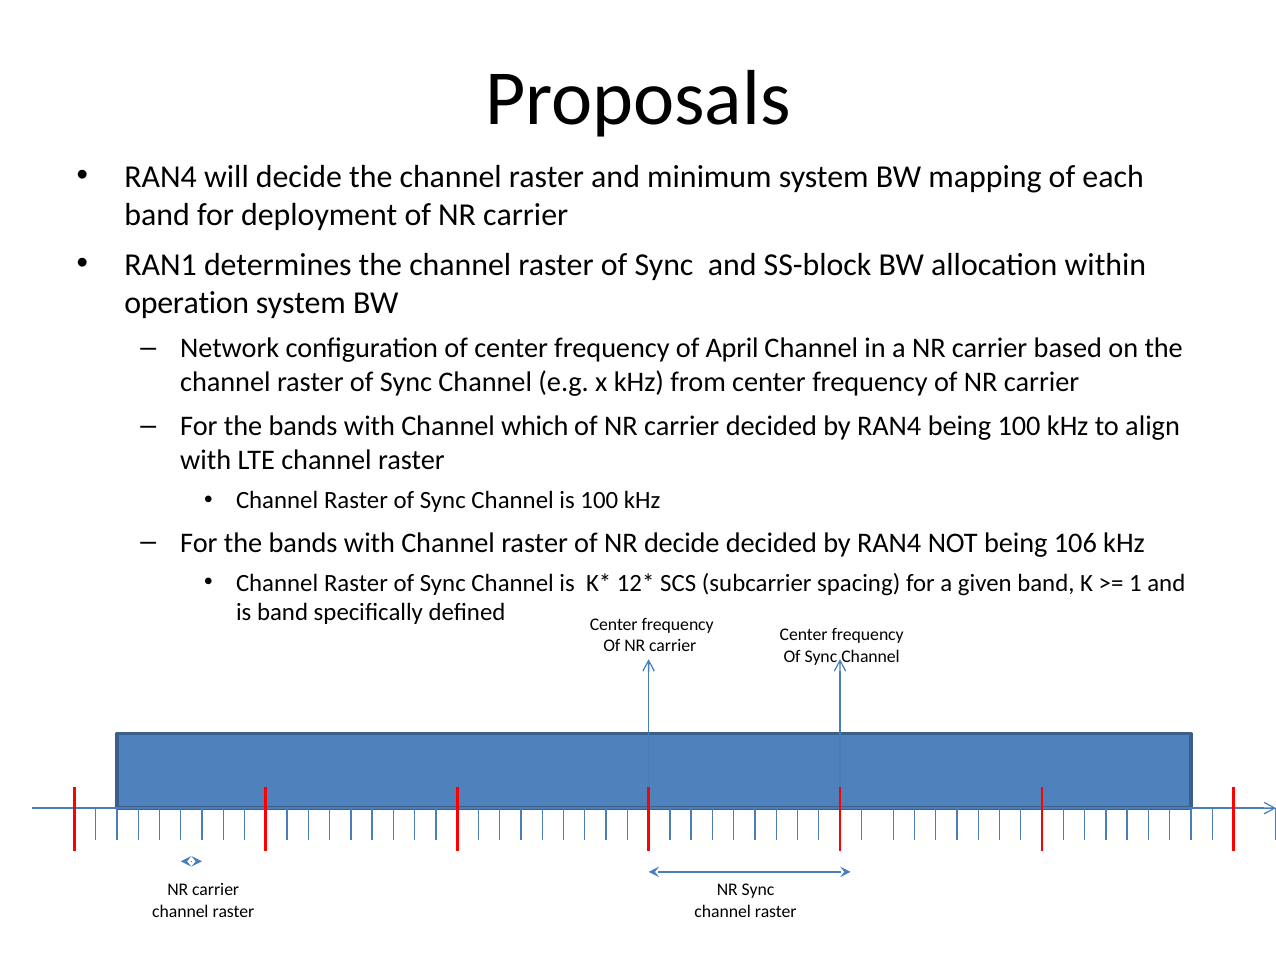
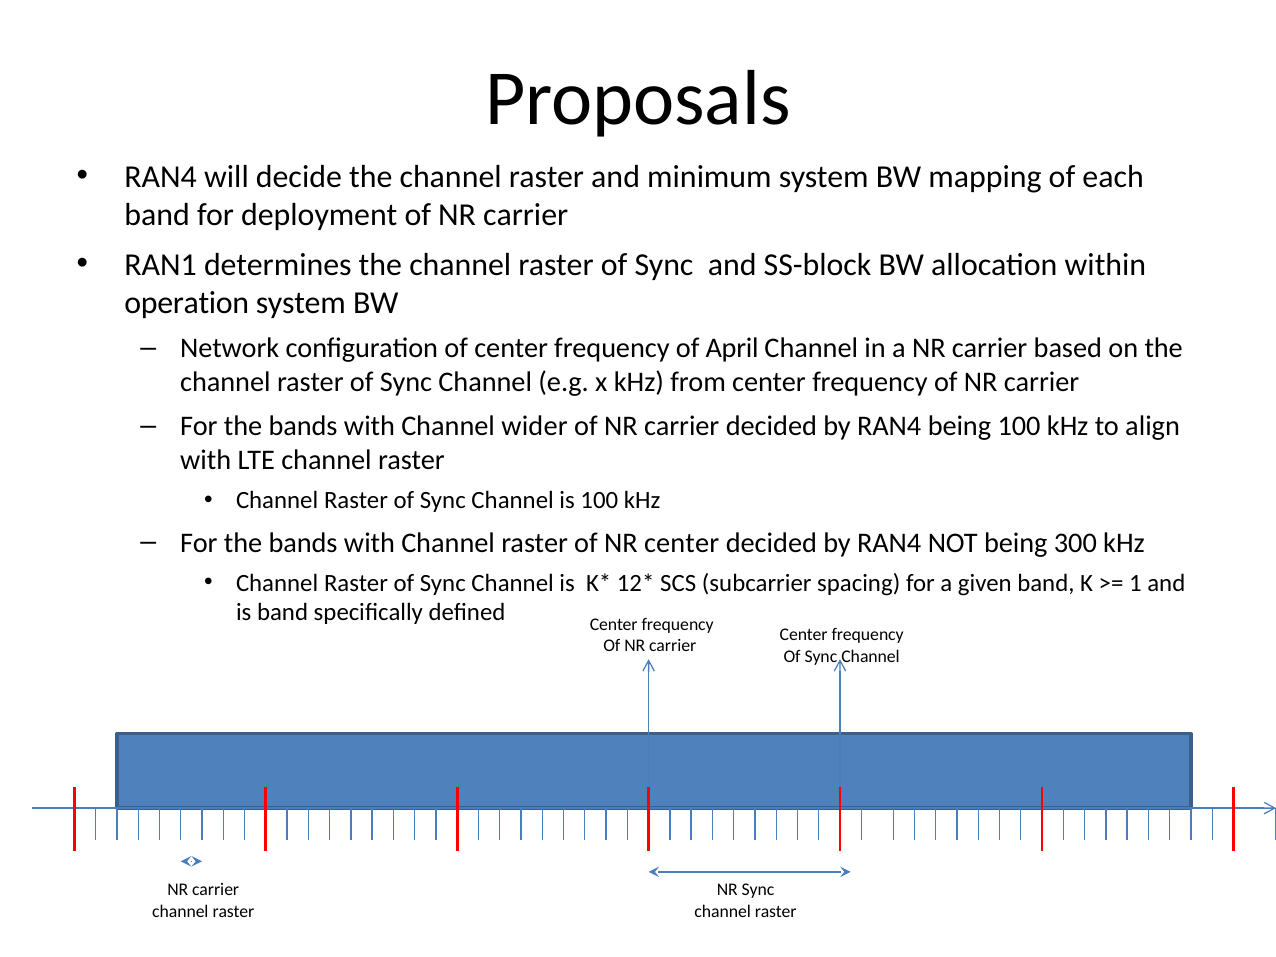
which: which -> wider
NR decide: decide -> center
106: 106 -> 300
